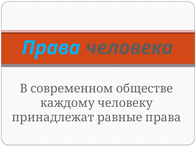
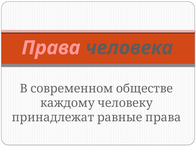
Права colour: light blue -> pink
